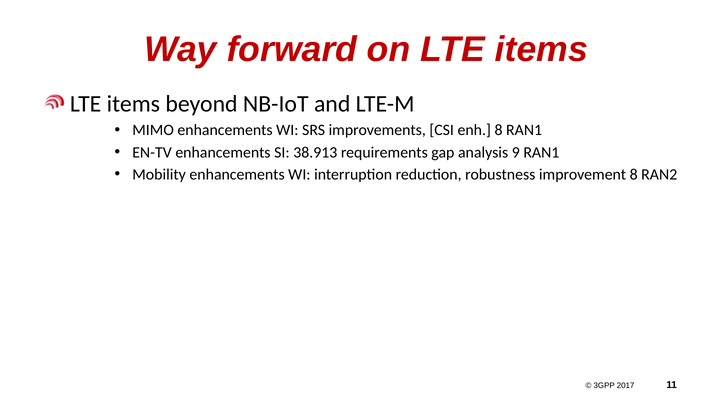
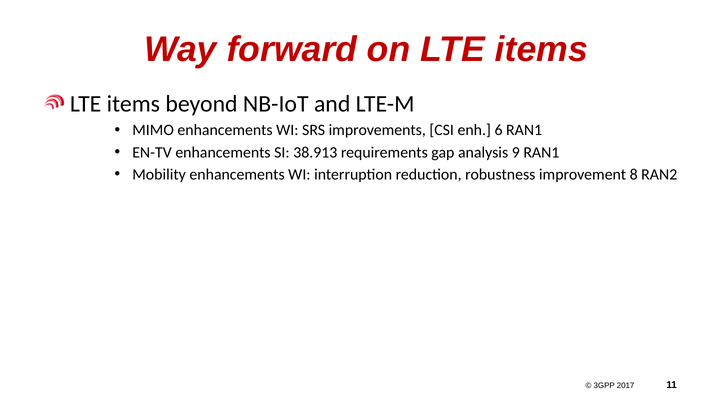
enh 8: 8 -> 6
